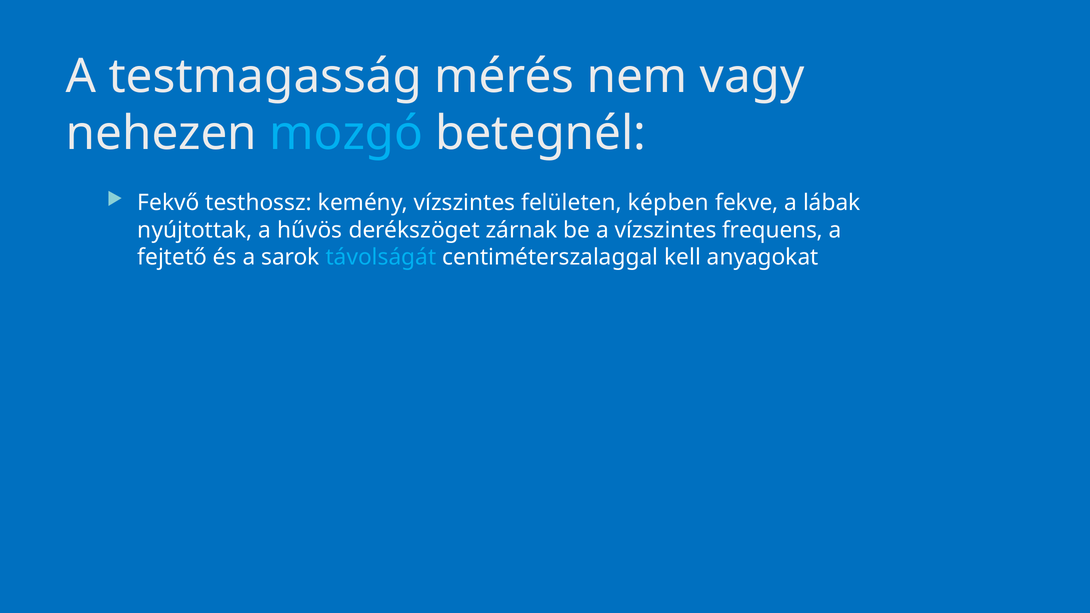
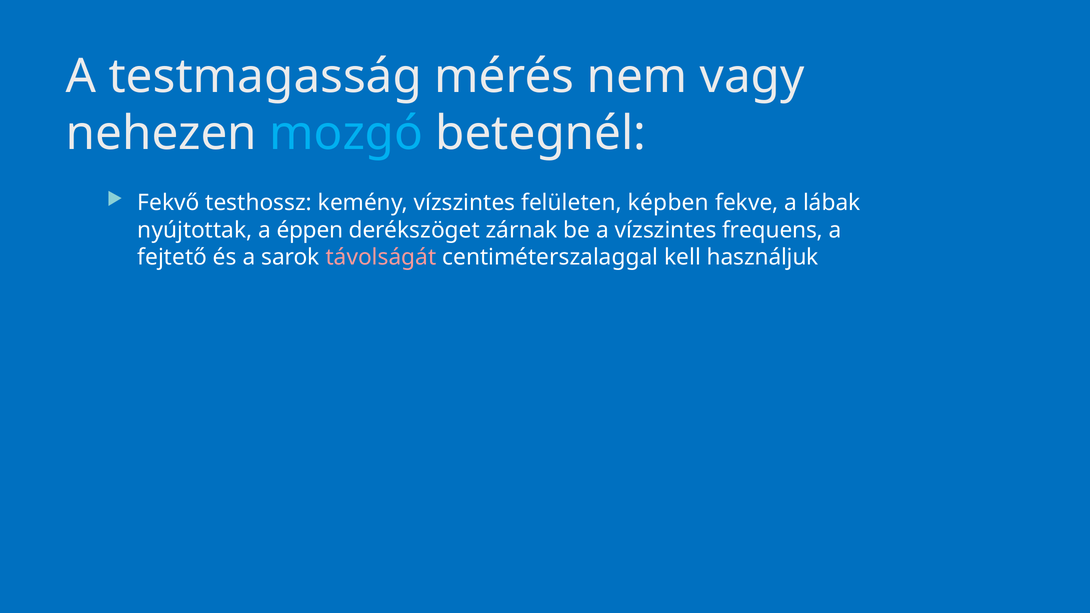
hűvös: hűvös -> éppen
távolságát colour: light blue -> pink
anyagokat: anyagokat -> használjuk
